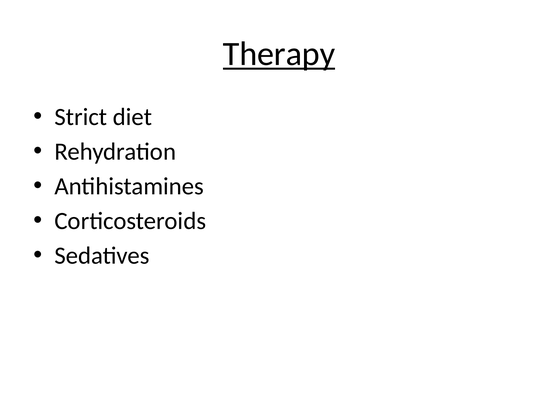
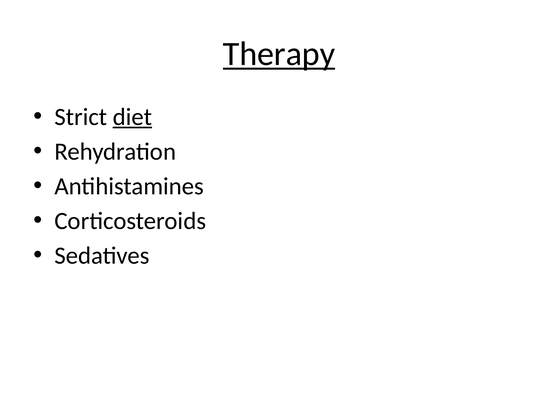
diet underline: none -> present
